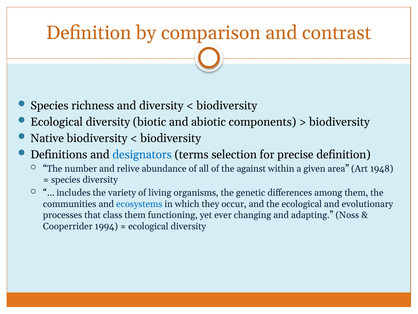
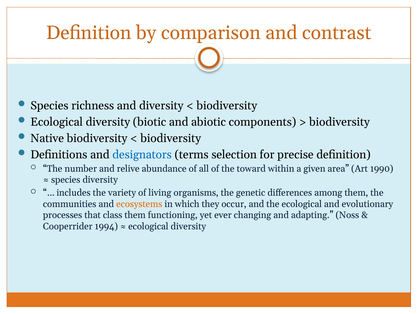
against: against -> toward
1948: 1948 -> 1990
ecosystems colour: blue -> orange
